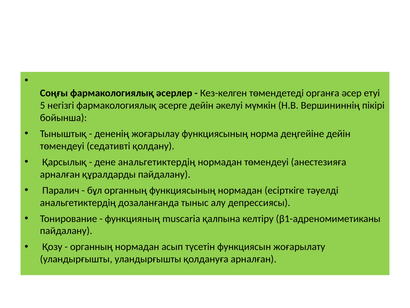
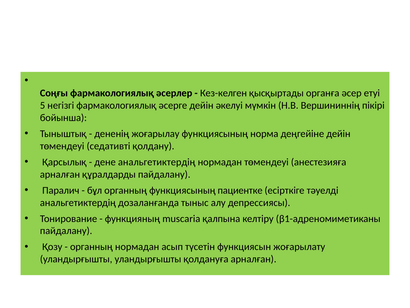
төмендетеді: төмендетеді -> қысқыртады
функциясының нормадан: нормадан -> пациентке
